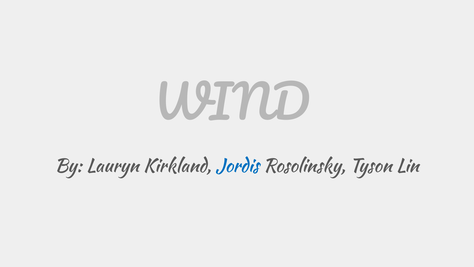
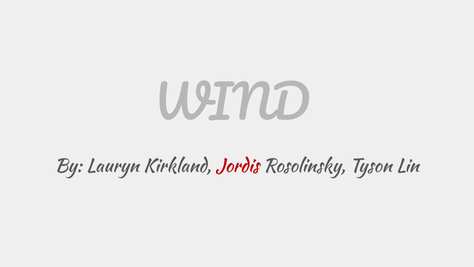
Jordis colour: blue -> red
